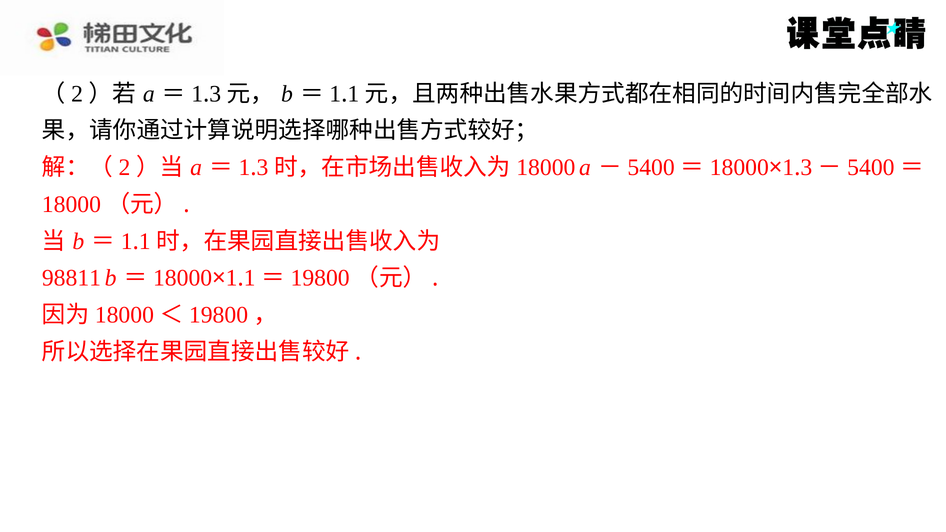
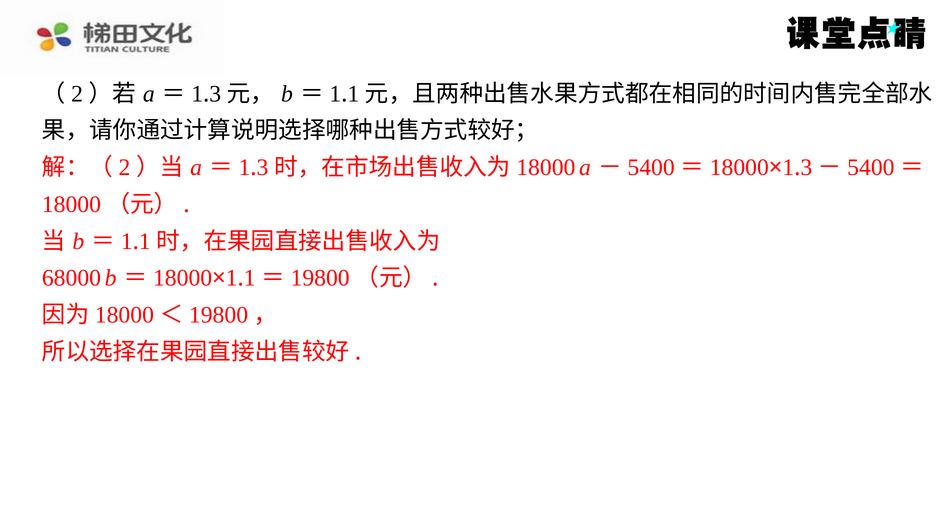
98811: 98811 -> 68000
